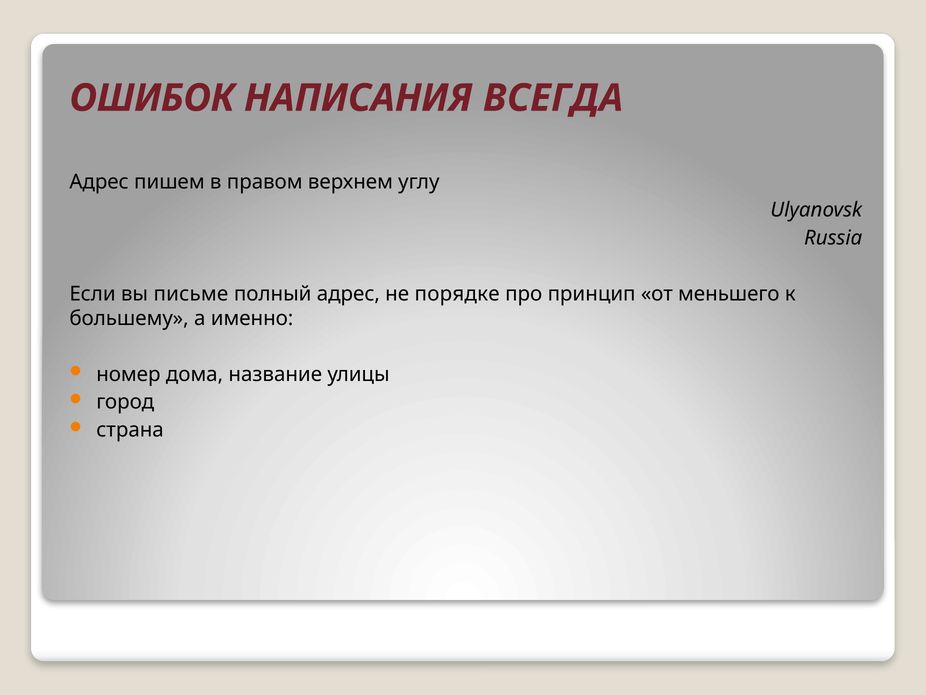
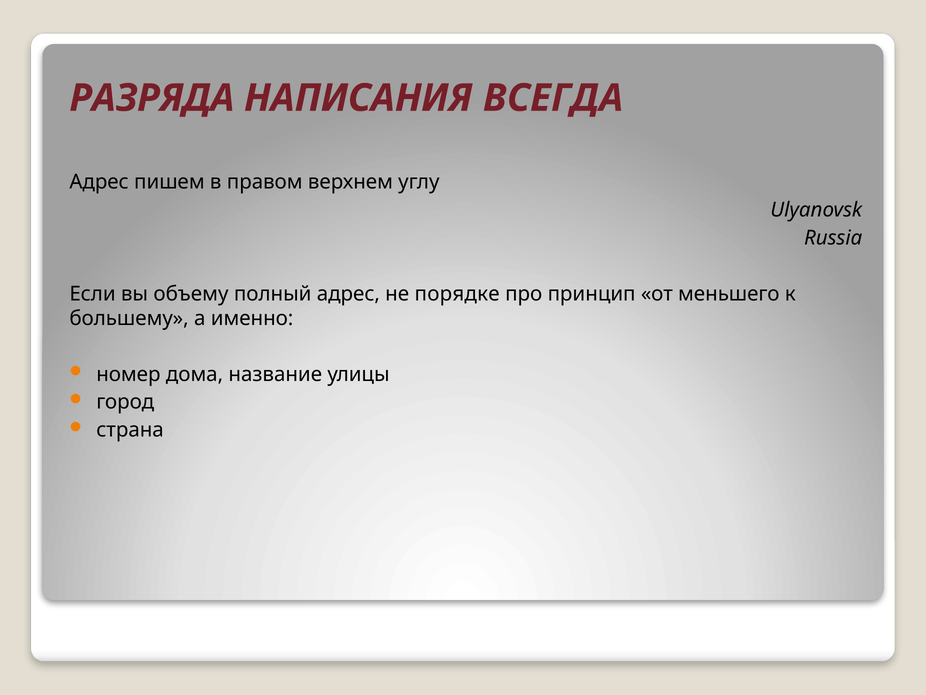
ОШИБОК: ОШИБОК -> РАЗРЯДА
письме: письме -> объему
